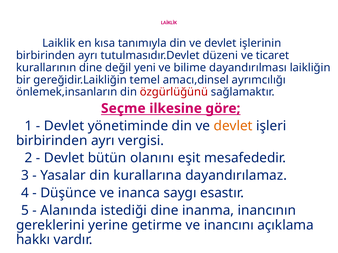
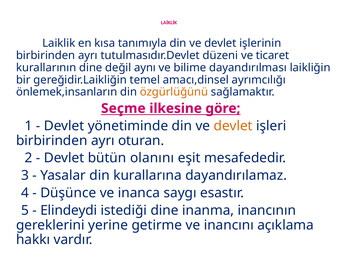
yeni: yeni -> aynı
özgürlüğünü colour: red -> orange
vergisi: vergisi -> oturan
Alanında: Alanında -> Elindeydi
